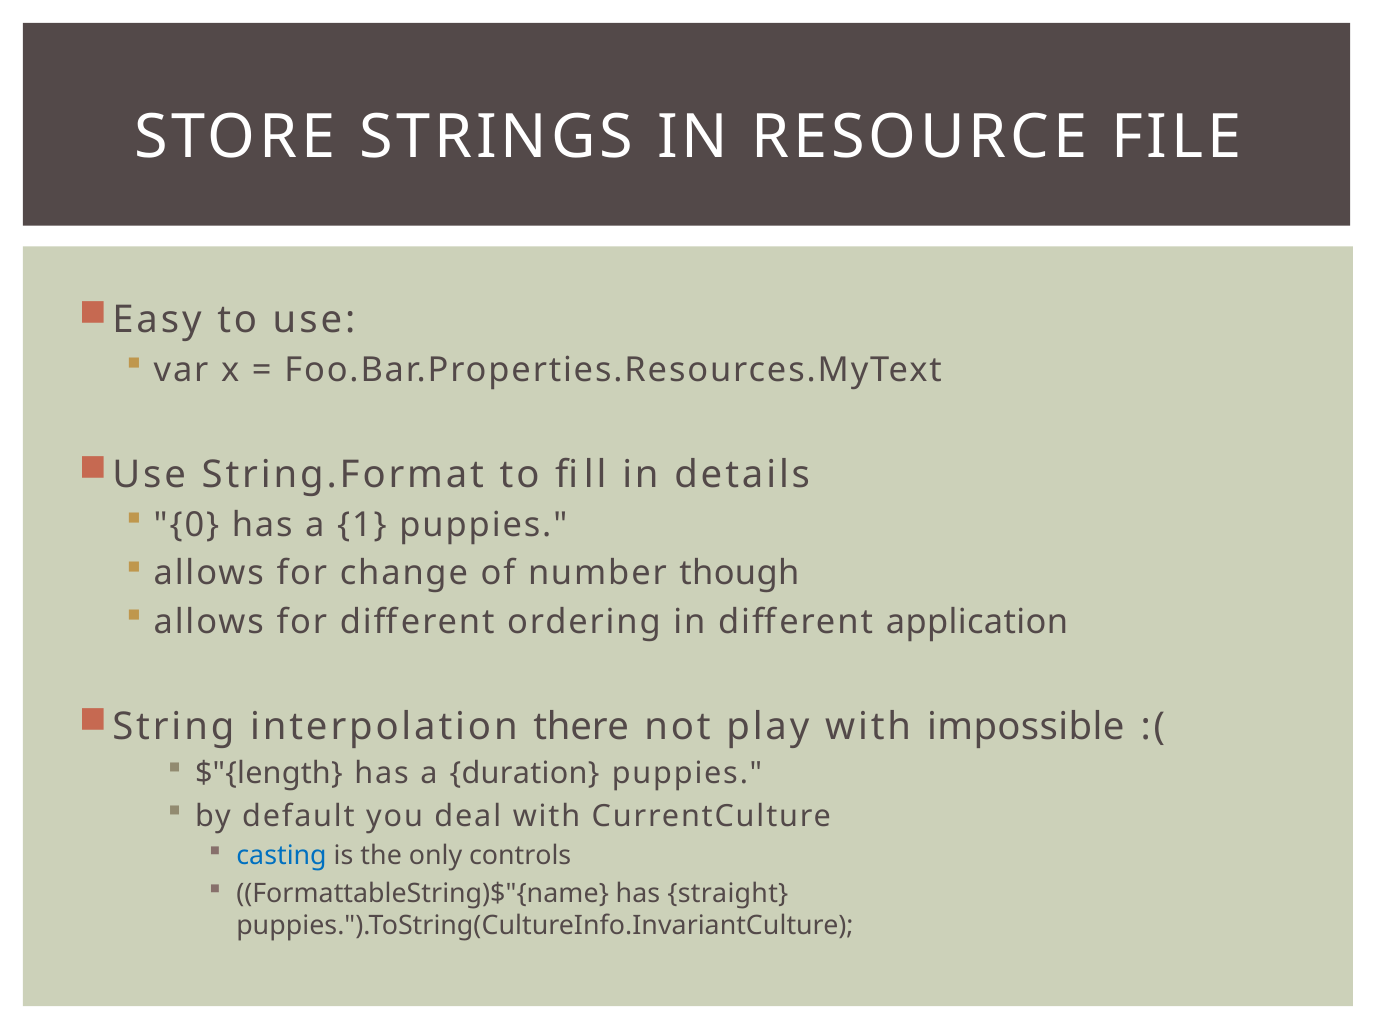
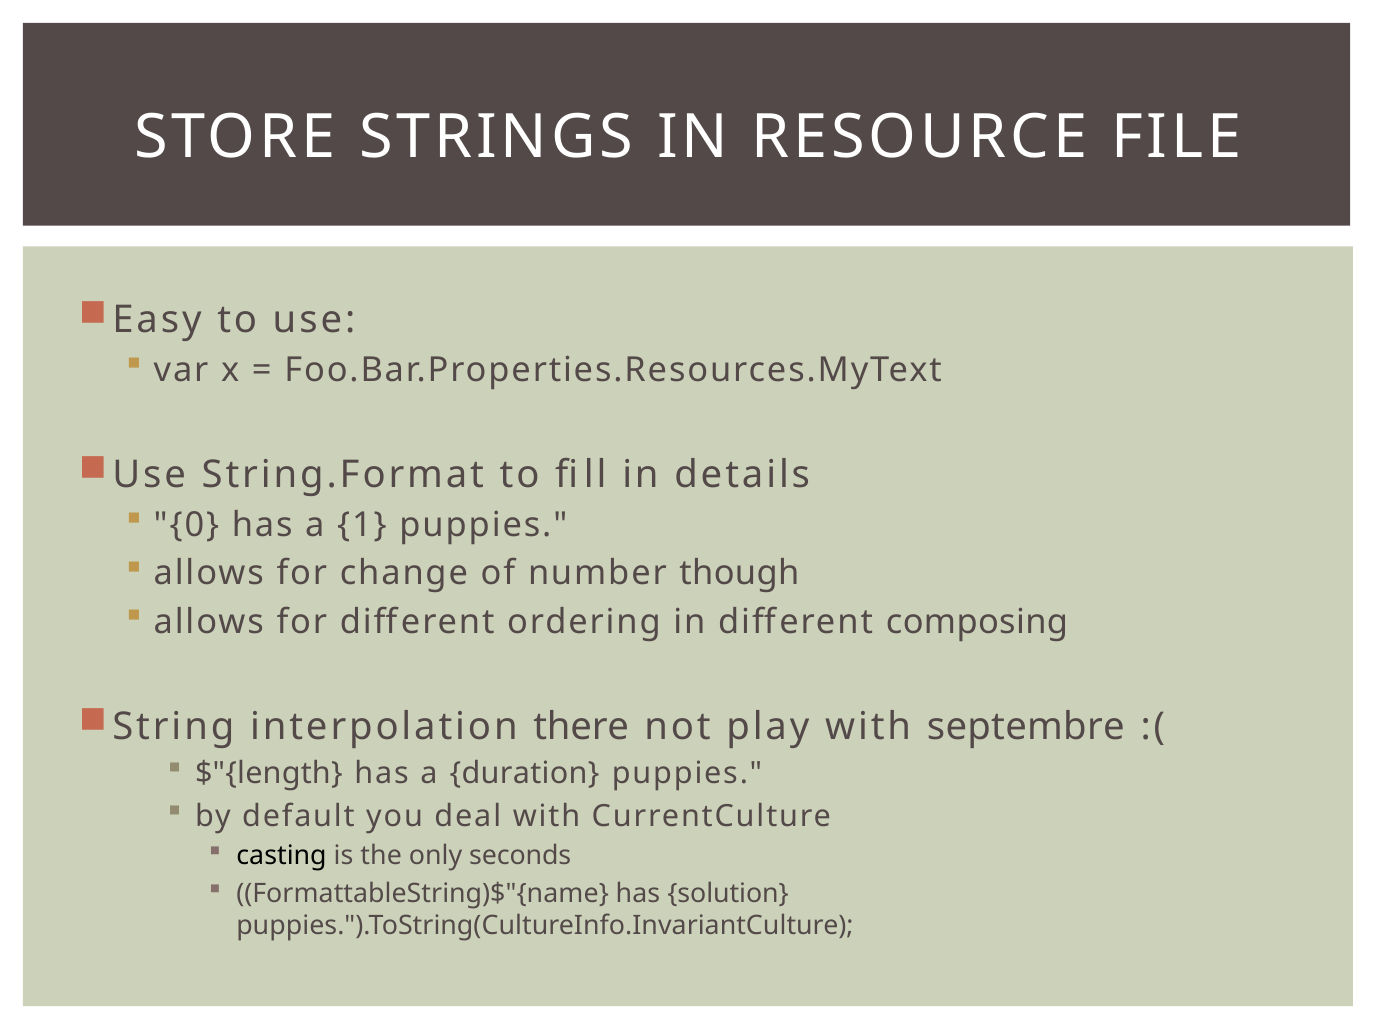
application: application -> composing
impossible: impossible -> septembre
casting colour: blue -> black
controls: controls -> seconds
straight: straight -> solution
